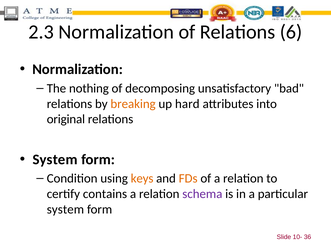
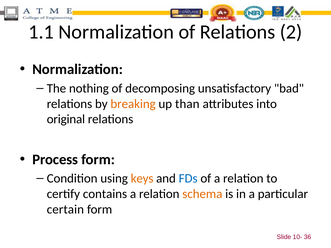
2.3: 2.3 -> 1.1
6: 6 -> 2
hard: hard -> than
System at (55, 160): System -> Process
FDs colour: orange -> blue
schema colour: purple -> orange
system at (65, 210): system -> certain
